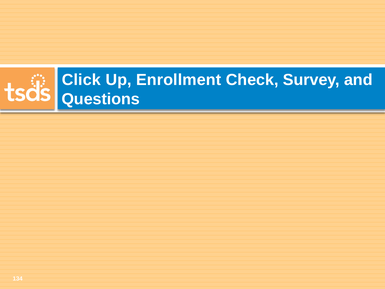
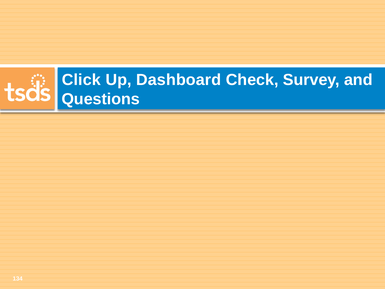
Enrollment: Enrollment -> Dashboard
